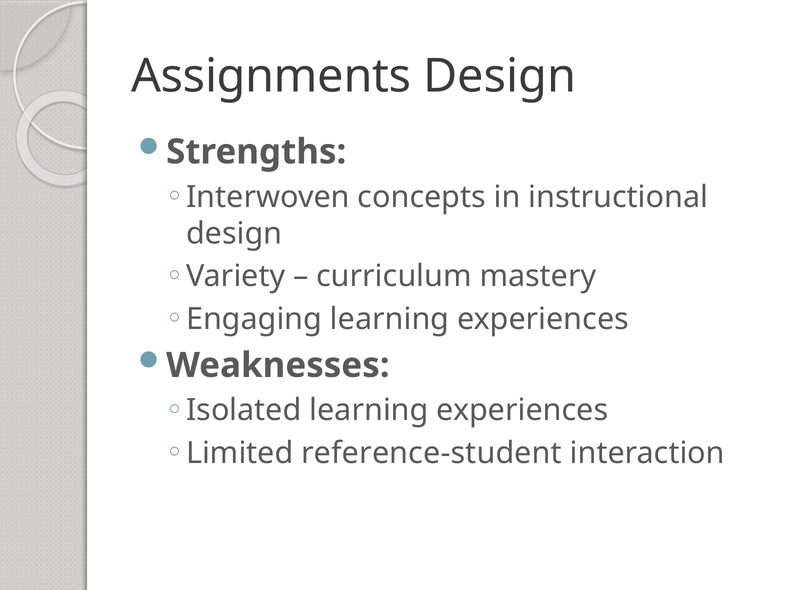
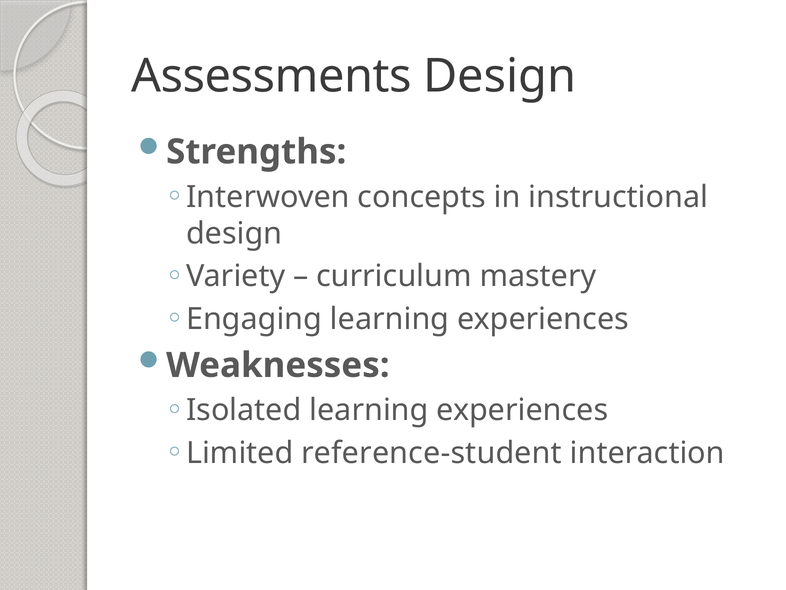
Assignments: Assignments -> Assessments
